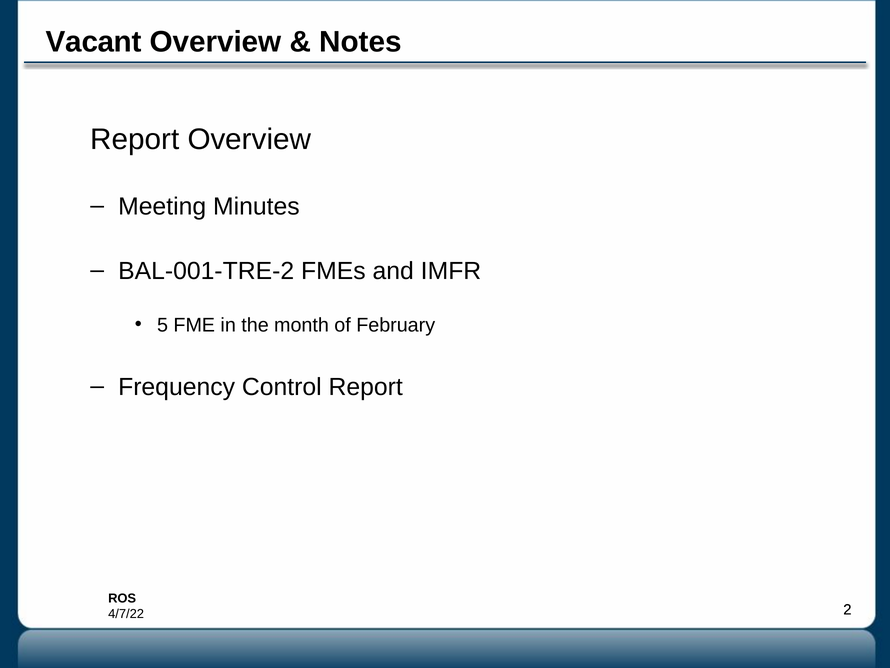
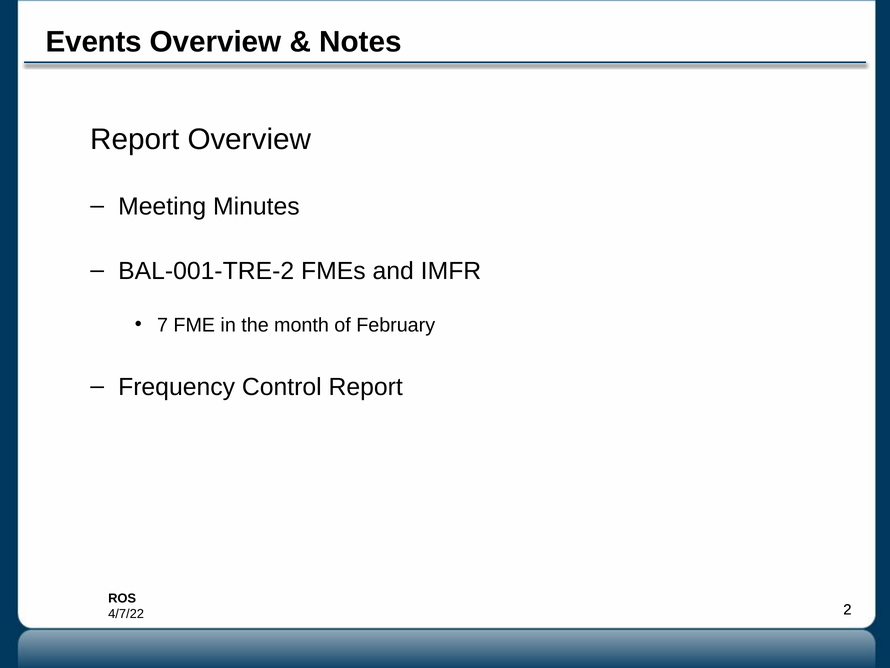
Vacant: Vacant -> Events
5: 5 -> 7
